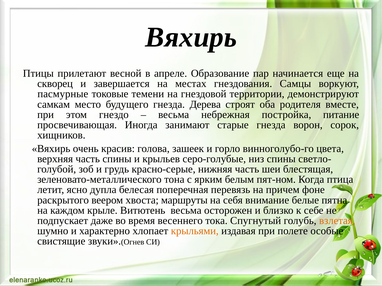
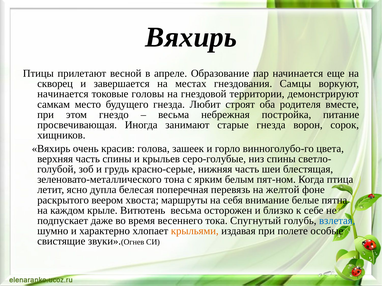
пасмурные at (63, 94): пасмурные -> начинается
темени: темени -> головы
Дерева: Дерева -> Любит
причем: причем -> желтой
взлетая colour: orange -> blue
